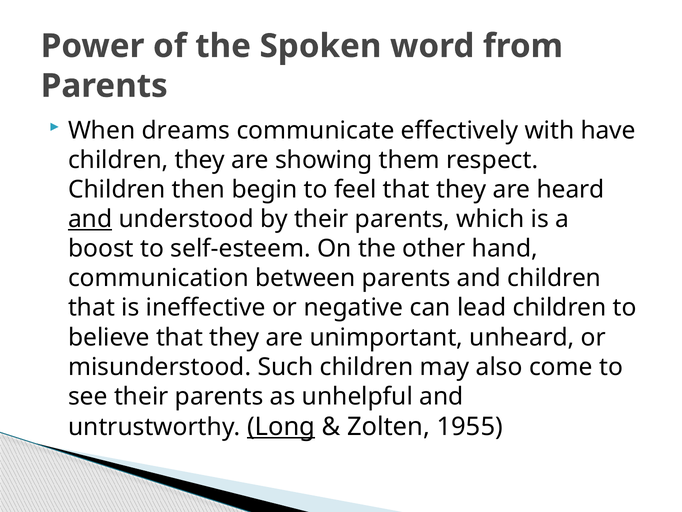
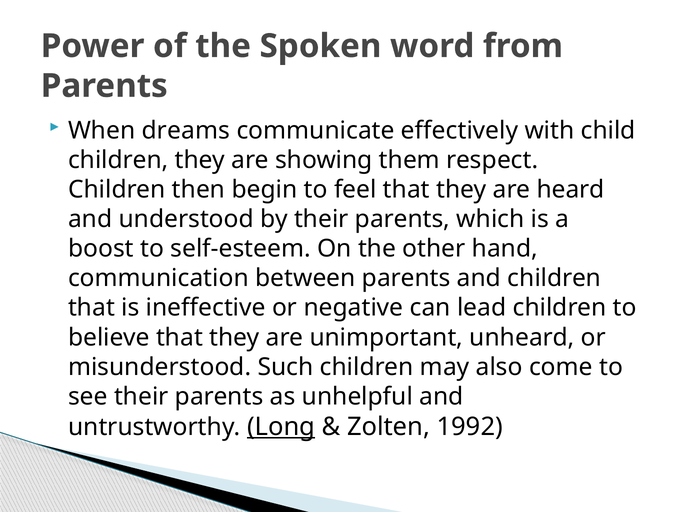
have: have -> child
and at (90, 219) underline: present -> none
1955: 1955 -> 1992
